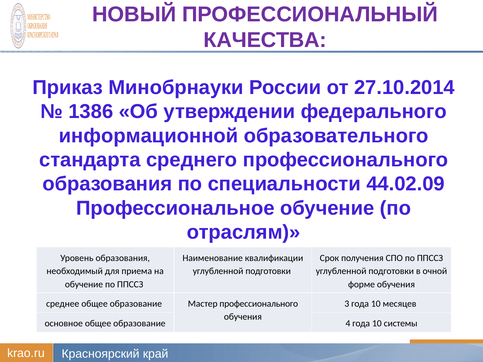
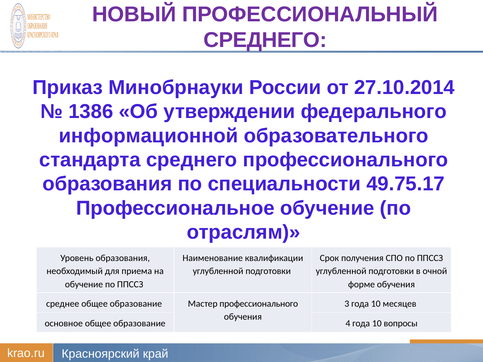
КАЧЕСТВА at (265, 40): КАЧЕСТВА -> СРЕДНЕГО
44.02.09: 44.02.09 -> 49.75.17
системы: системы -> вопросы
